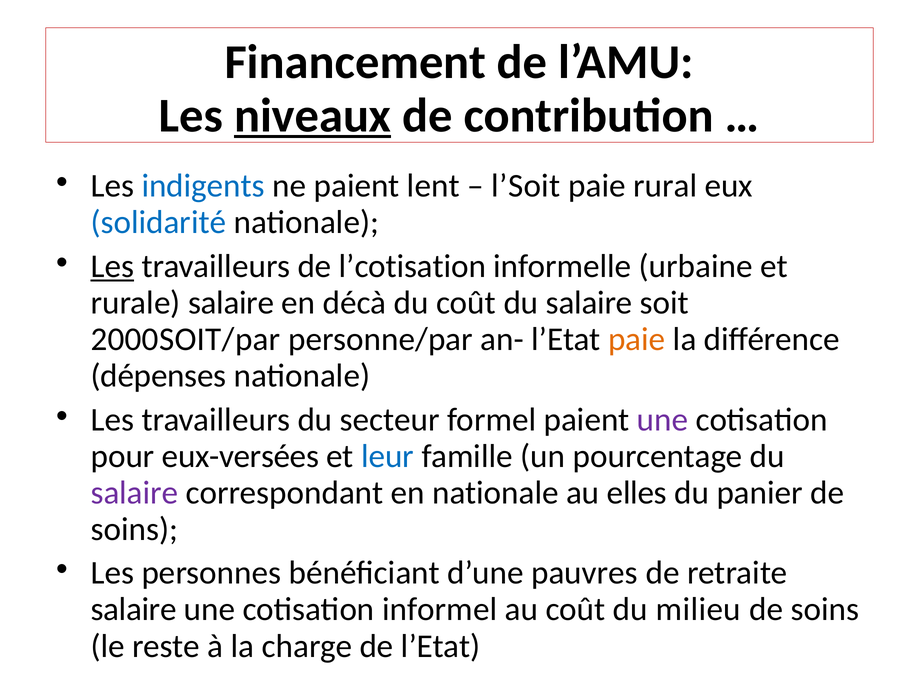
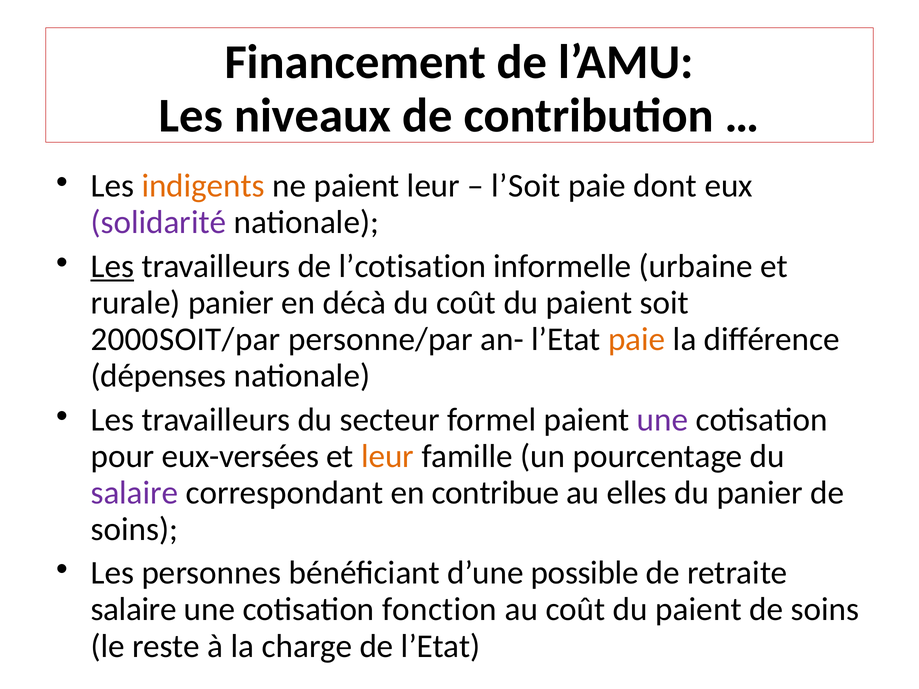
niveaux underline: present -> none
indigents colour: blue -> orange
paient lent: lent -> leur
rural: rural -> dont
solidarité colour: blue -> purple
rurale salaire: salaire -> panier
du coût du salaire: salaire -> paient
leur at (388, 456) colour: blue -> orange
en nationale: nationale -> contribue
pauvres: pauvres -> possible
informel: informel -> fonction
au coût du milieu: milieu -> paient
